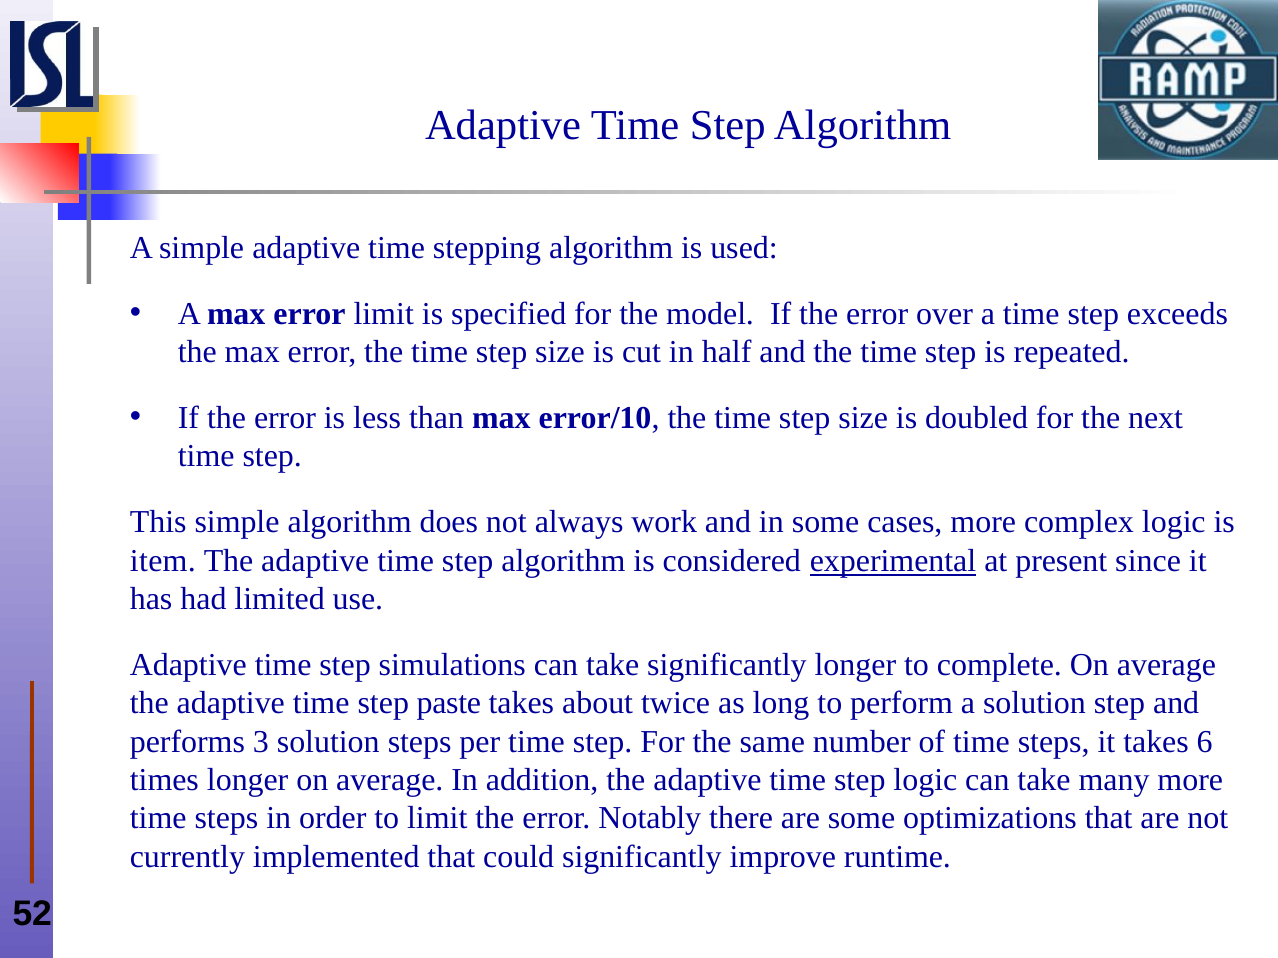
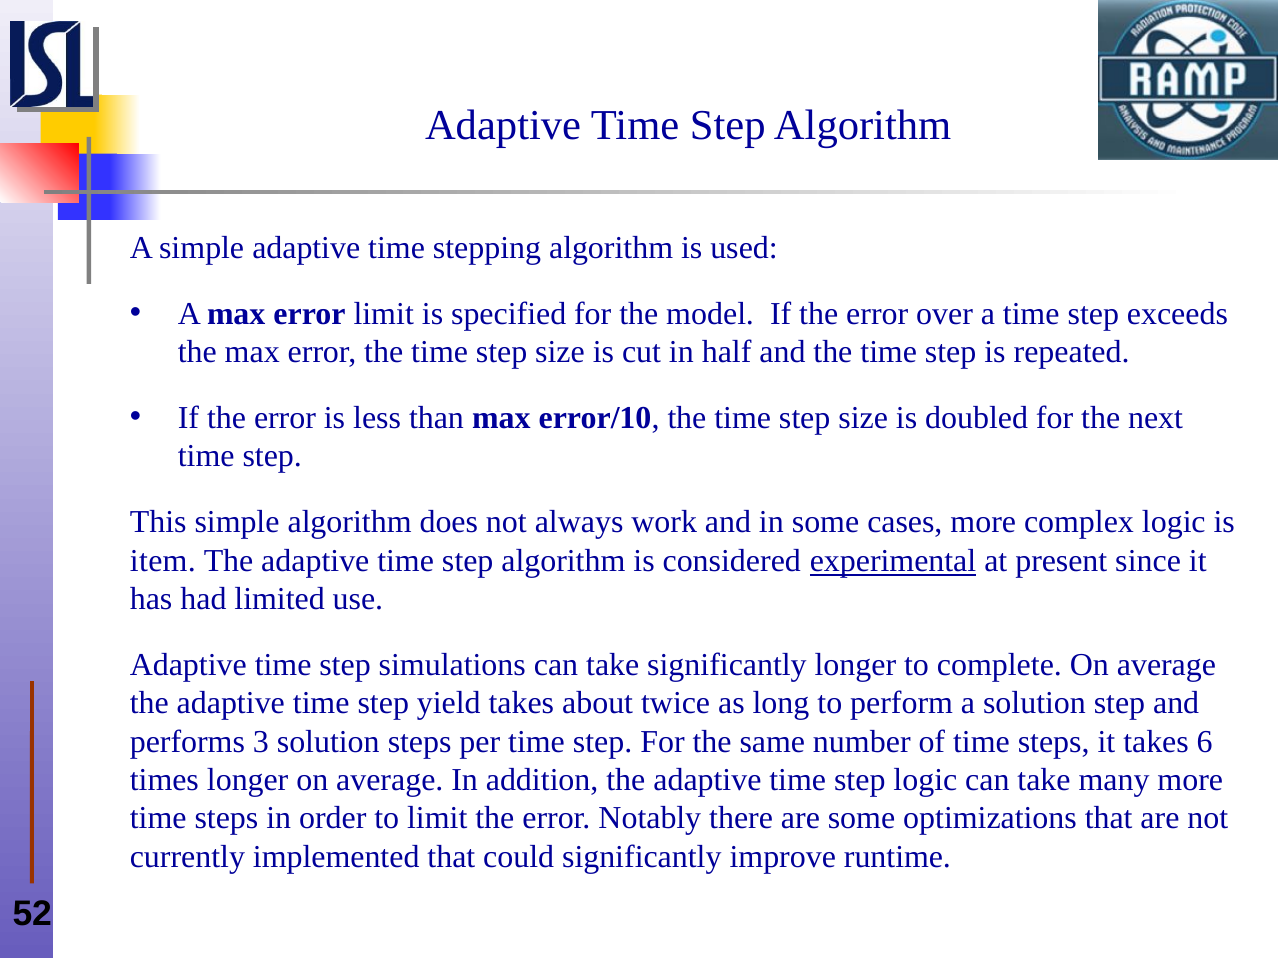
paste: paste -> yield
